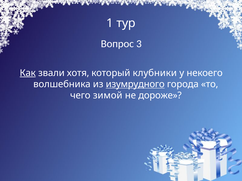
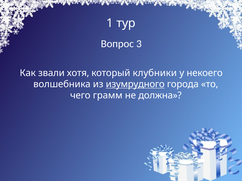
Как underline: present -> none
зимой: зимой -> грамм
дороже: дороже -> должна
